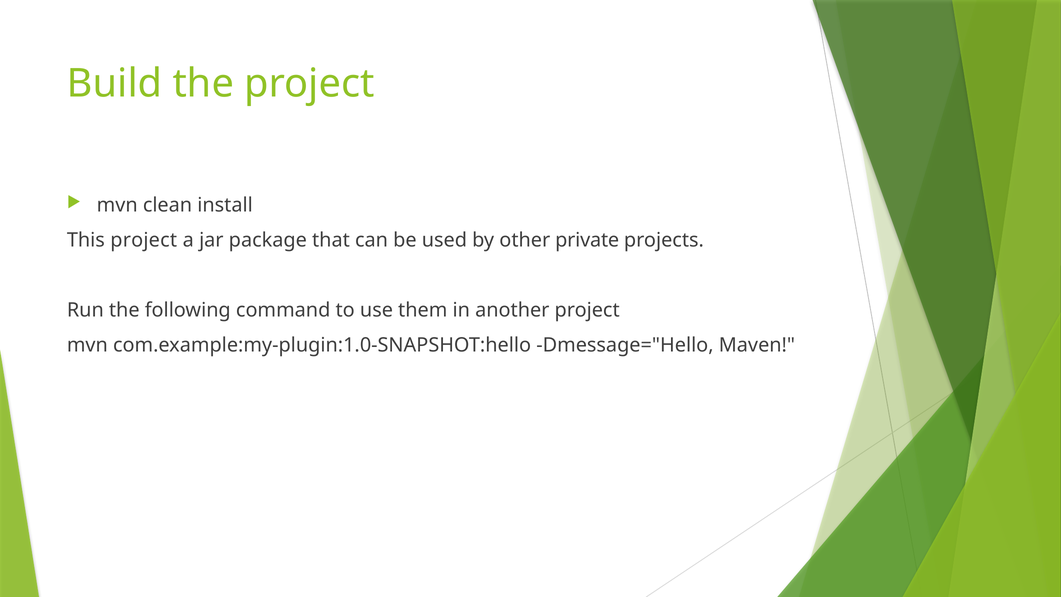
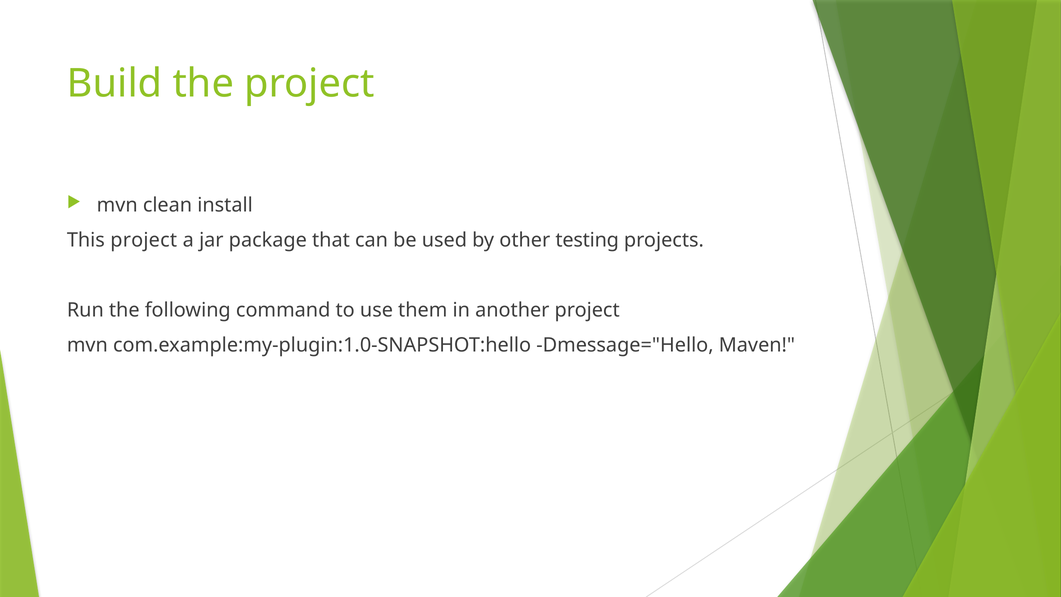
private: private -> testing
